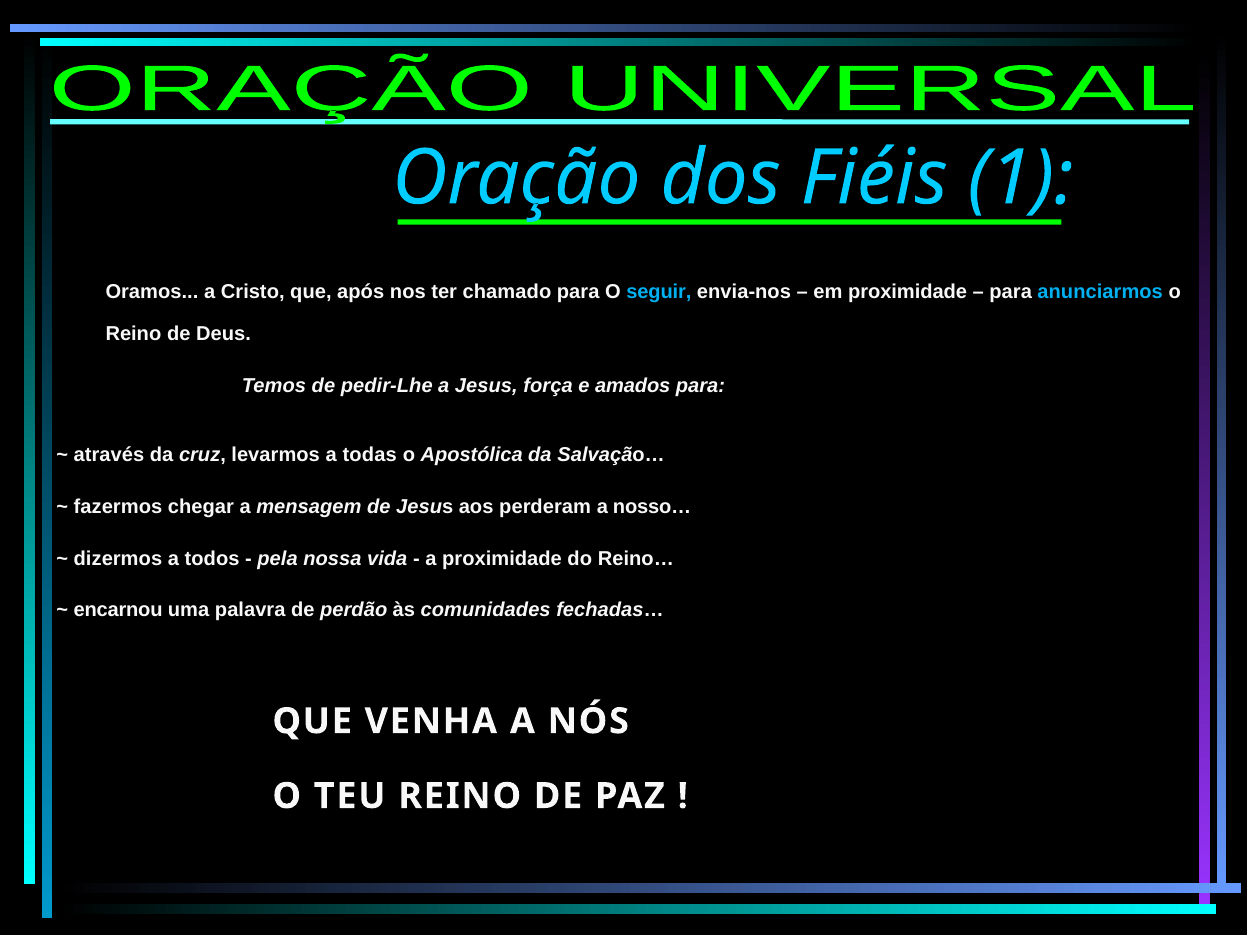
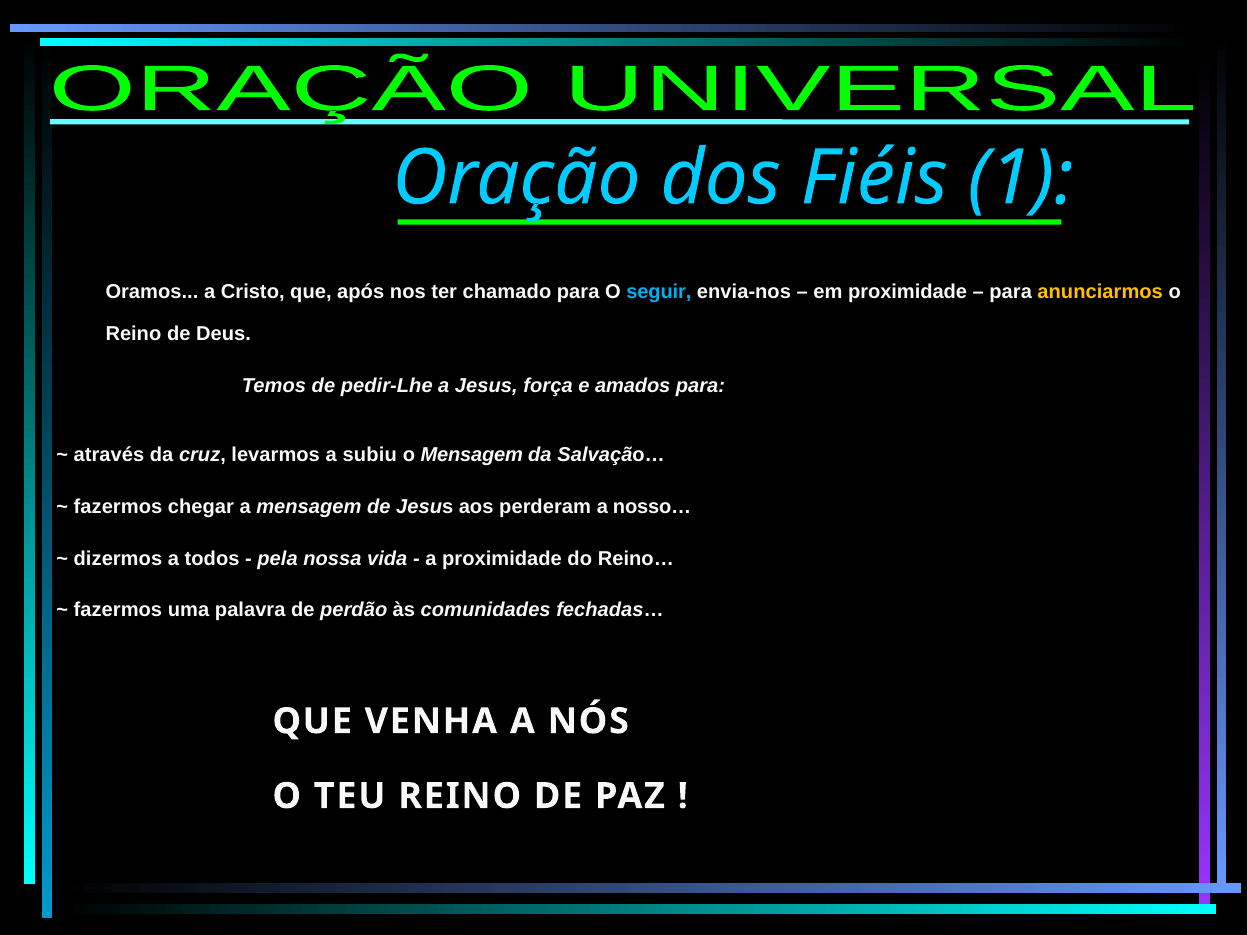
anunciarmos colour: light blue -> yellow
todas: todas -> subiu
o Apostólica: Apostólica -> Mensagem
encarnou at (118, 611): encarnou -> fazermos
